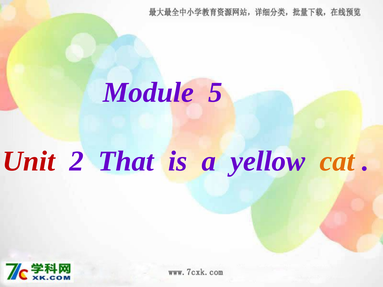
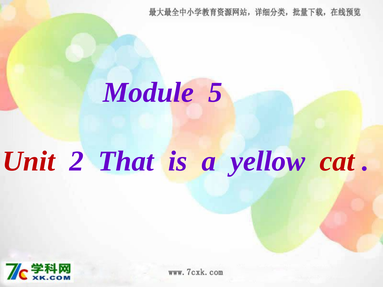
cat colour: orange -> red
